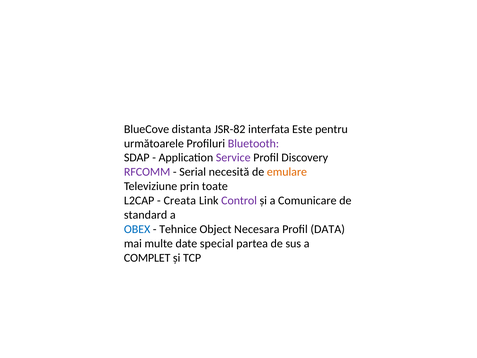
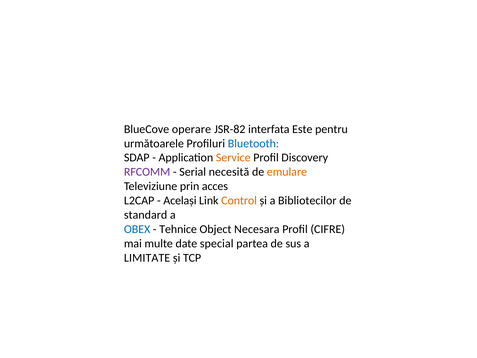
distanta: distanta -> operare
Bluetooth colour: purple -> blue
Service colour: purple -> orange
toate: toate -> acces
Creata: Creata -> Acelaşi
Control colour: purple -> orange
Comunicare: Comunicare -> Bibliotecilor
DATA: DATA -> CIFRE
COMPLET: COMPLET -> LIMITATE
